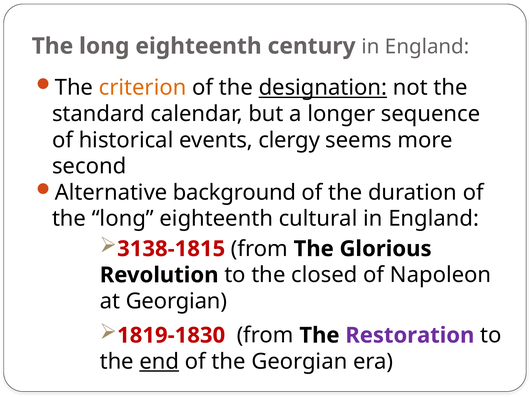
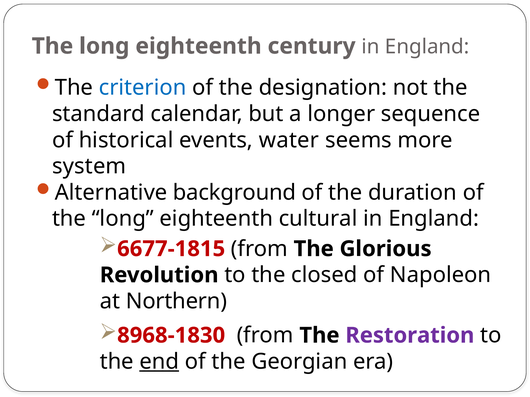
criterion colour: orange -> blue
designation underline: present -> none
clergy: clergy -> water
second: second -> system
3138-1815: 3138-1815 -> 6677-1815
at Georgian: Georgian -> Northern
1819-1830: 1819-1830 -> 8968-1830
